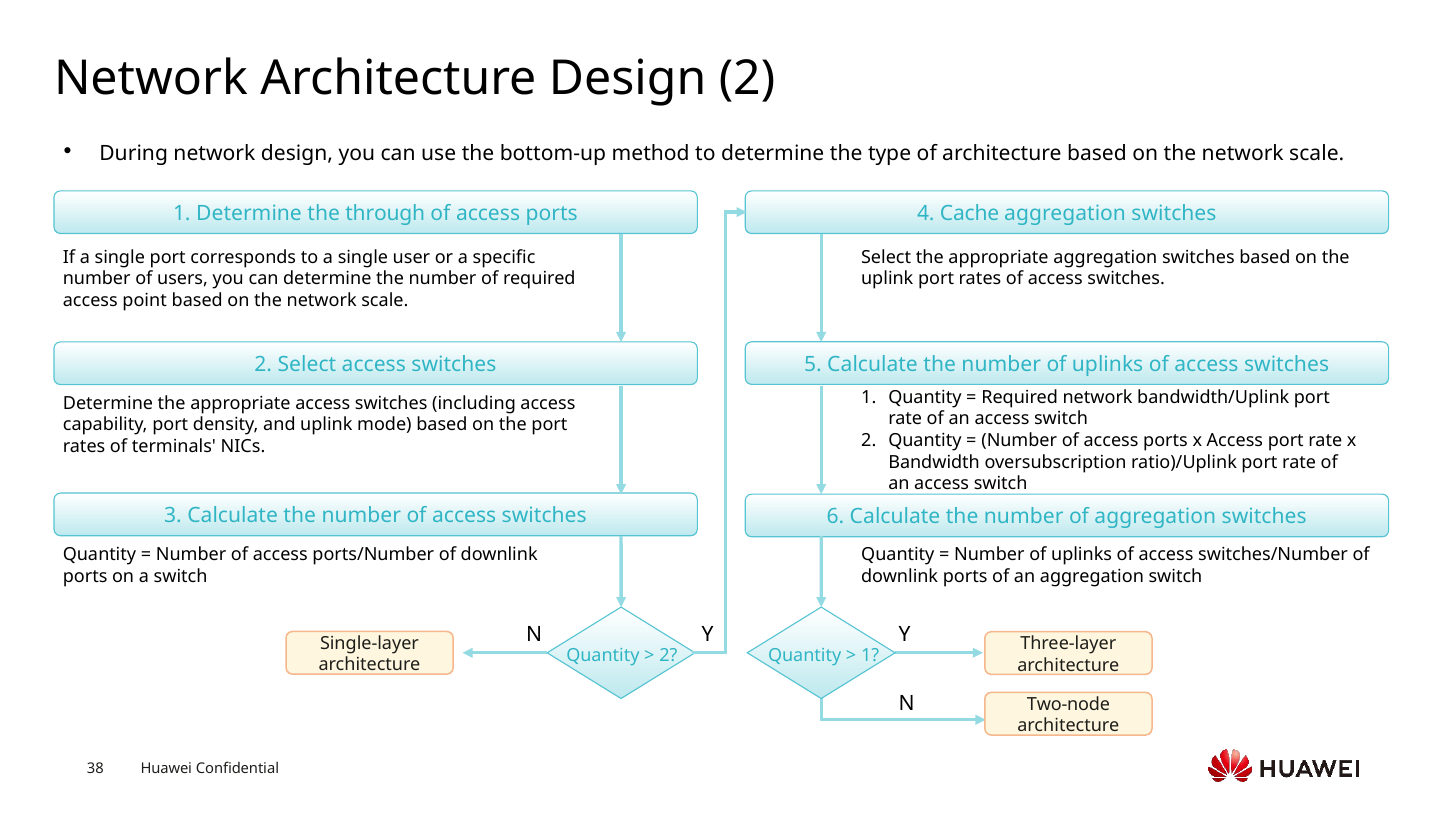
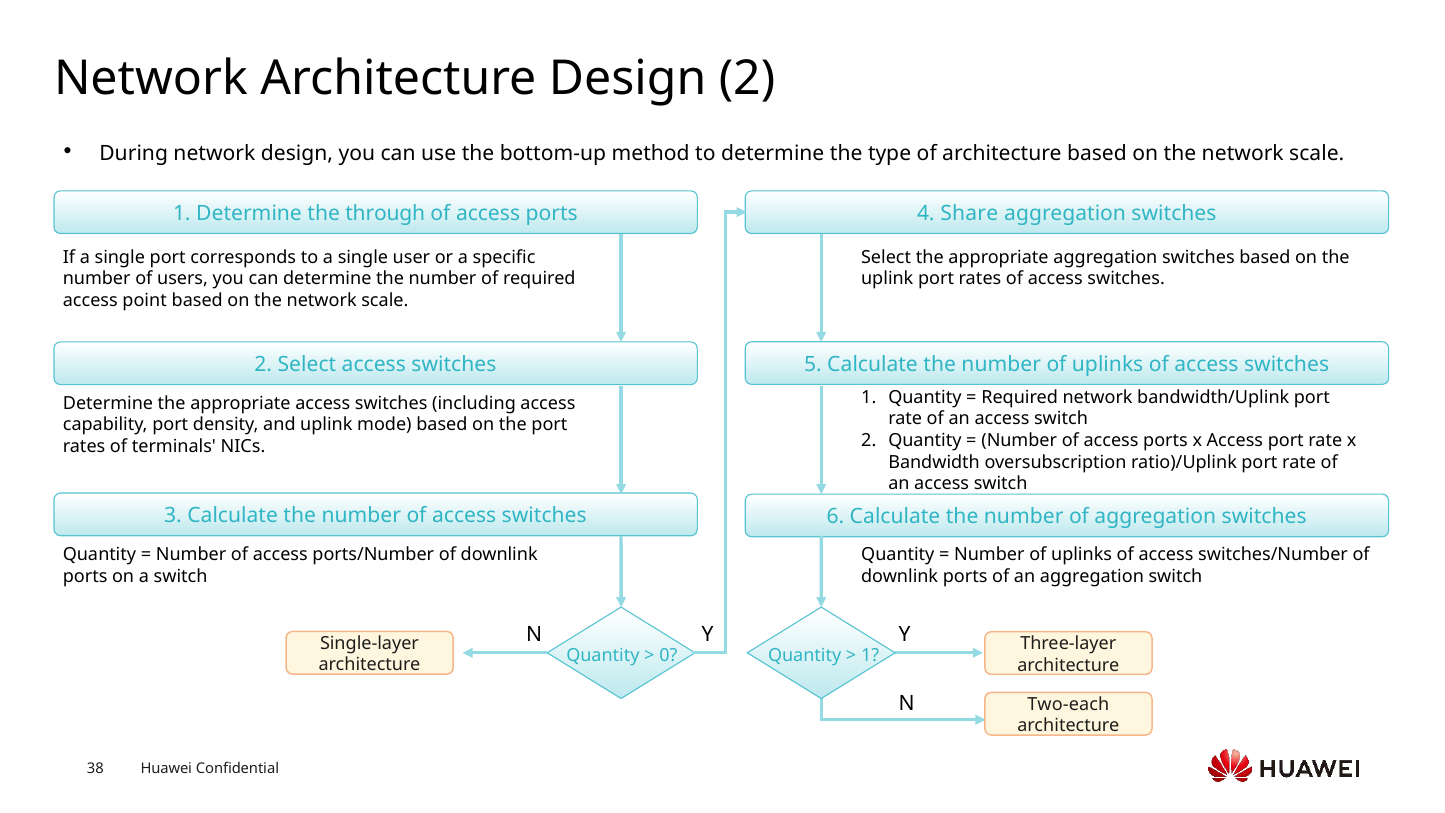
Cache: Cache -> Share
2 at (668, 655): 2 -> 0
Two-node: Two-node -> Two-each
